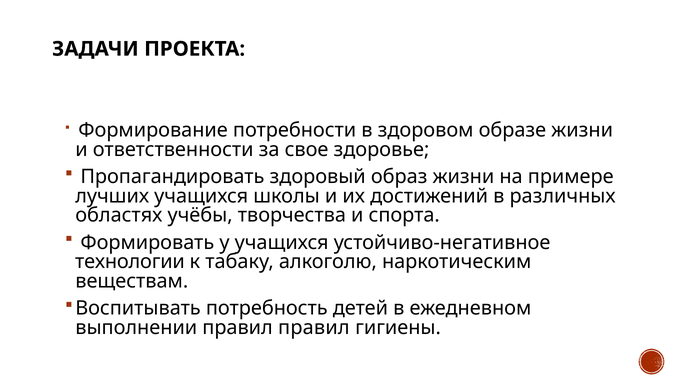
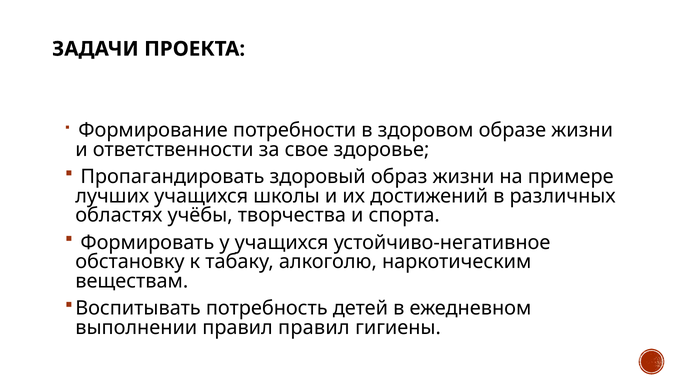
технологии: технологии -> обстановку
